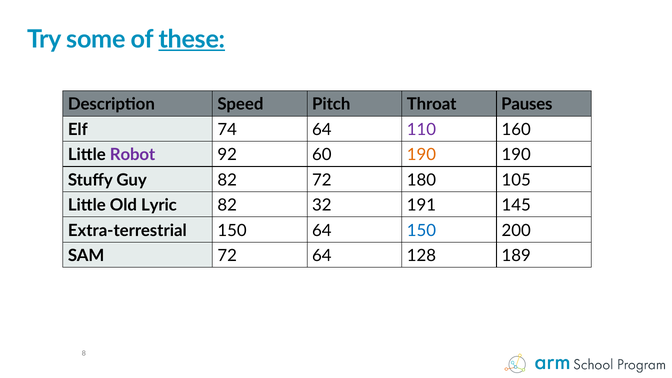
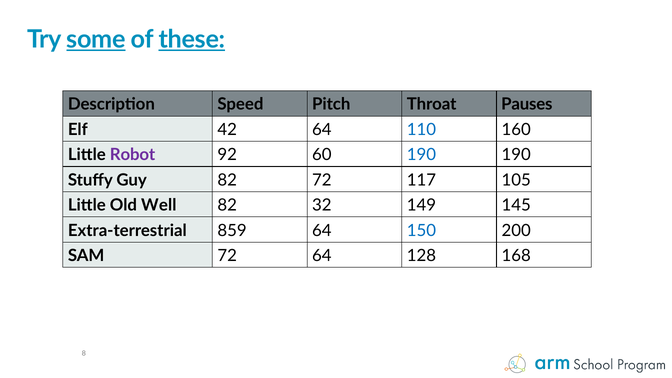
some underline: none -> present
74: 74 -> 42
110 colour: purple -> blue
190 at (421, 155) colour: orange -> blue
180: 180 -> 117
Lyric: Lyric -> Well
191: 191 -> 149
Extra-terrestrial 150: 150 -> 859
189: 189 -> 168
